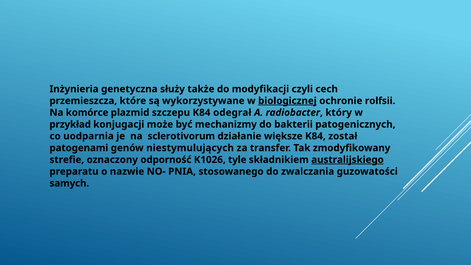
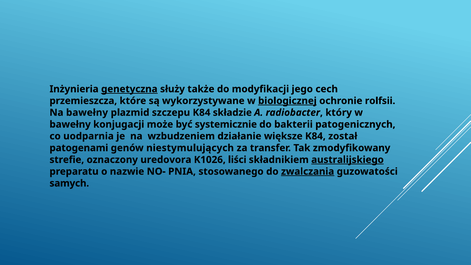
genetyczna underline: none -> present
czyli: czyli -> jego
Na komórce: komórce -> bawełny
odegrał: odegrał -> składzie
przykład at (70, 124): przykład -> bawełny
mechanizmy: mechanizmy -> systemicznie
sclerotivorum: sclerotivorum -> wzbudzeniem
odporność: odporność -> uredovora
tyle: tyle -> liści
zwalczania underline: none -> present
